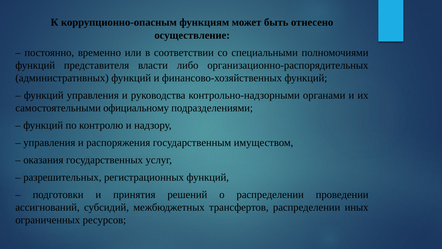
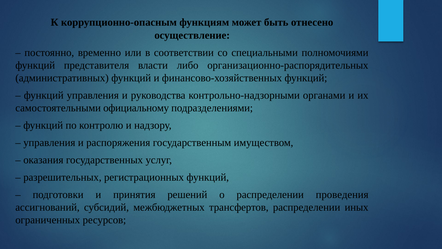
проведении: проведении -> проведения
